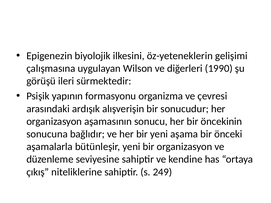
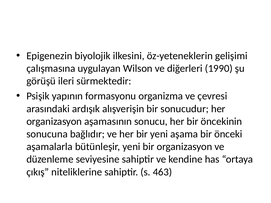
249: 249 -> 463
